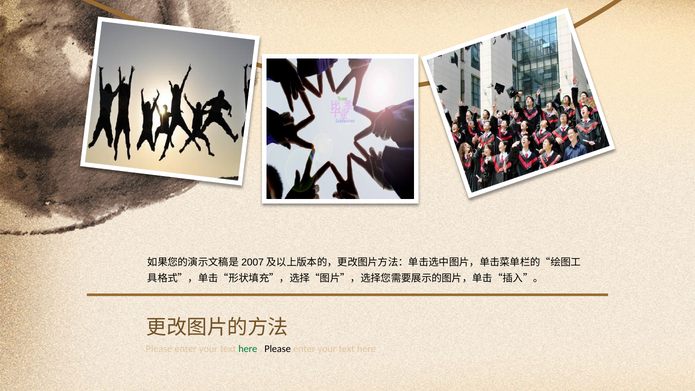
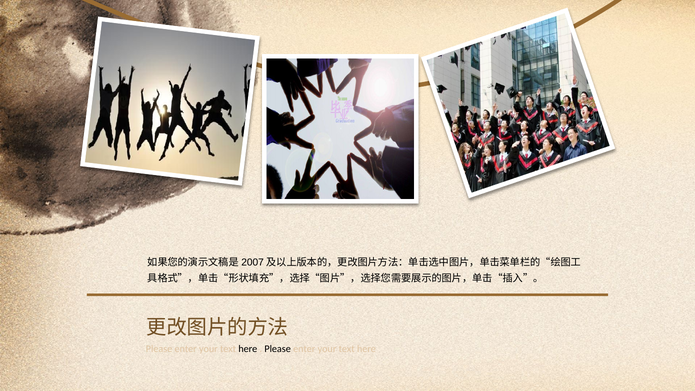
here at (248, 349) colour: green -> black
